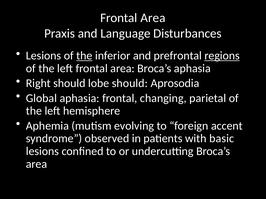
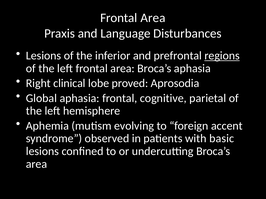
the at (84, 56) underline: present -> none
Right should: should -> clinical
lobe should: should -> proved
changing: changing -> cognitive
